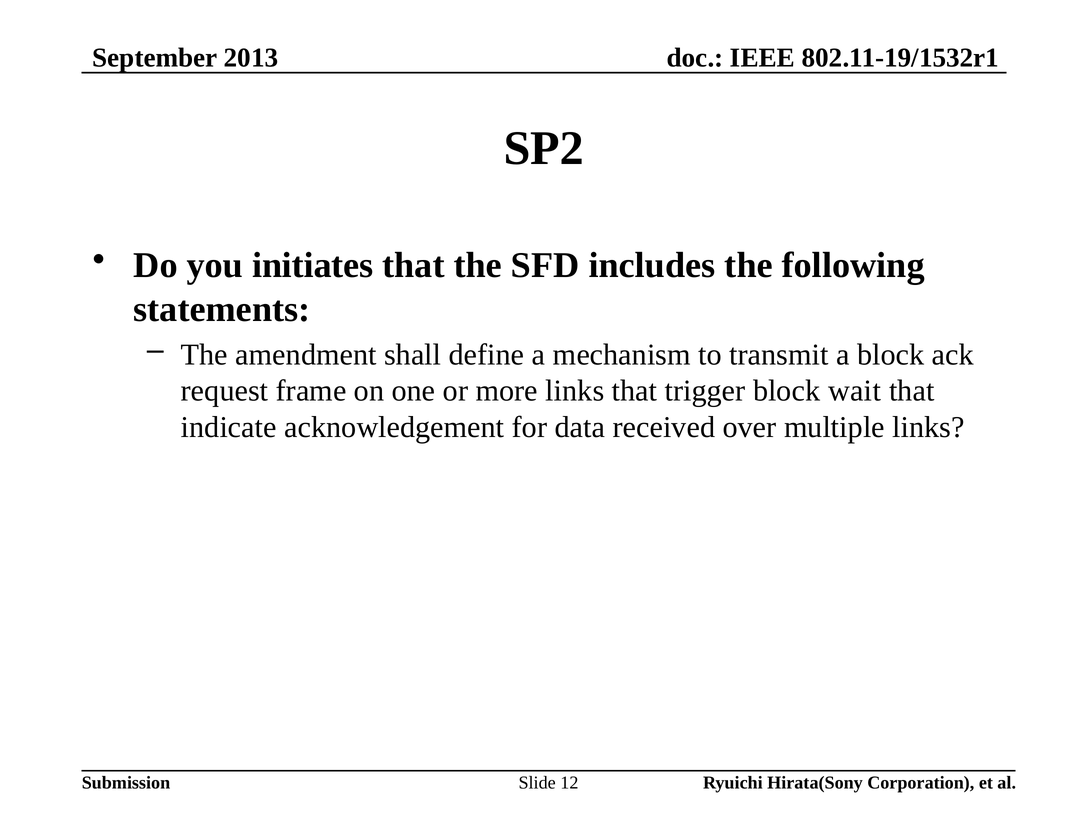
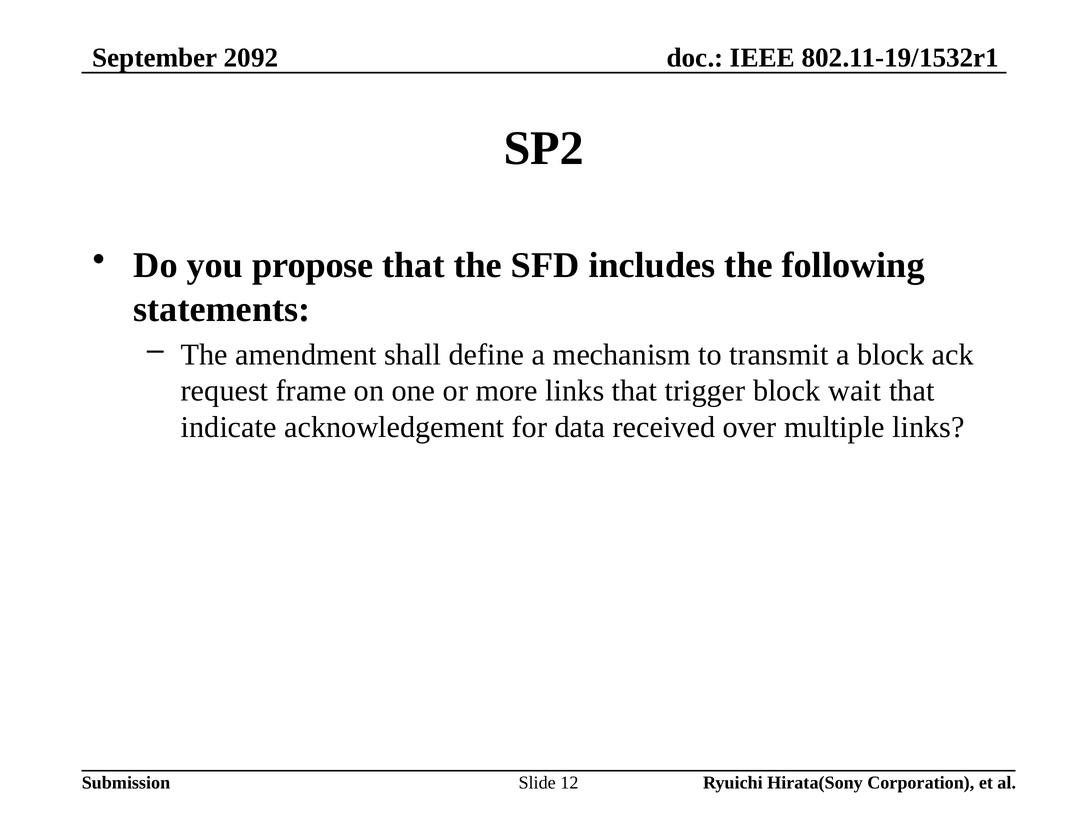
2013: 2013 -> 2092
initiates: initiates -> propose
